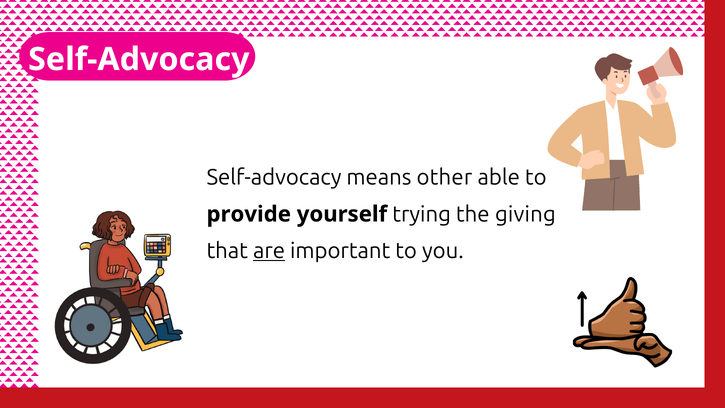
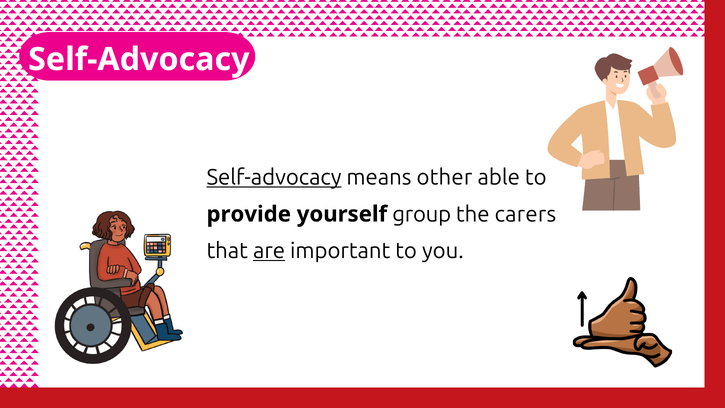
Self-advocacy at (274, 177) underline: none -> present
trying: trying -> group
giving: giving -> carers
